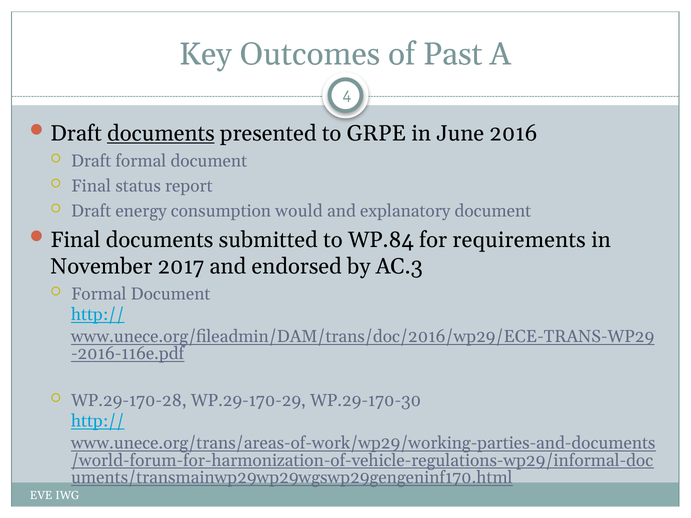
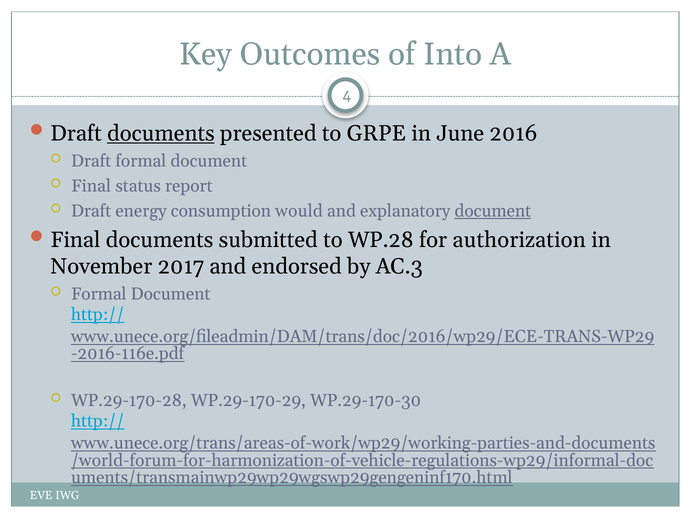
Past: Past -> Into
document at (493, 211) underline: none -> present
WP.84: WP.84 -> WP.28
requirements: requirements -> authorization
